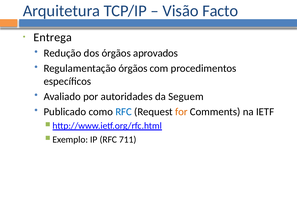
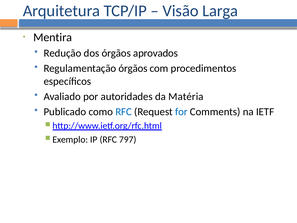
Facto: Facto -> Larga
Entrega: Entrega -> Mentira
Seguem: Seguem -> Matéria
for colour: orange -> blue
711: 711 -> 797
